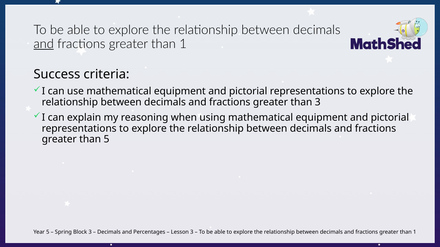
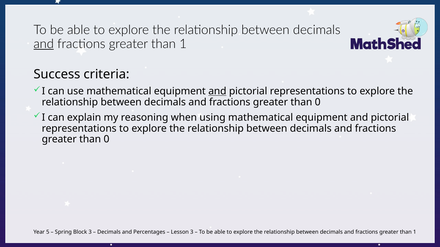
and at (217, 91) underline: none -> present
3 at (318, 102): 3 -> 0
5 at (107, 139): 5 -> 0
